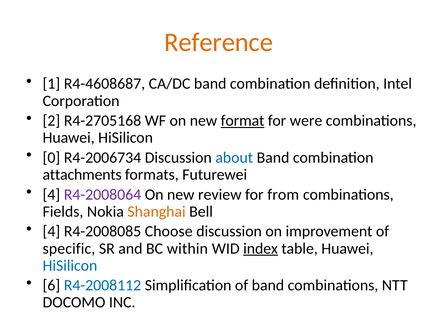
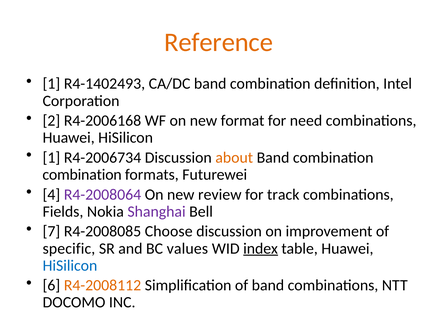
R4-4608687: R4-4608687 -> R4-1402493
R4-2705168: R4-2705168 -> R4-2006168
format underline: present -> none
were: were -> need
0 at (51, 157): 0 -> 1
about colour: blue -> orange
attachments at (82, 175): attachments -> combination
from: from -> track
Shanghai colour: orange -> purple
4 at (51, 231): 4 -> 7
within: within -> values
R4-2008112 colour: blue -> orange
